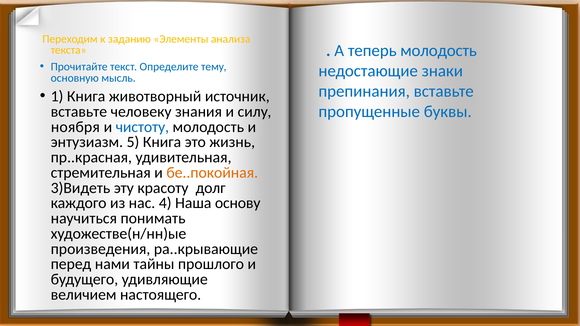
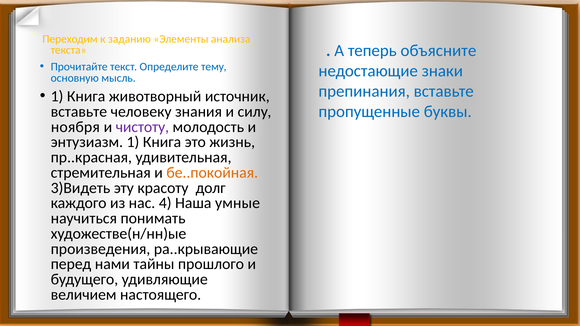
теперь молодость: молодость -> объясните
чистоту colour: blue -> purple
энтузиазм 5: 5 -> 1
основу: основу -> умные
